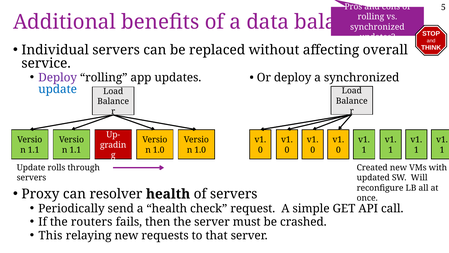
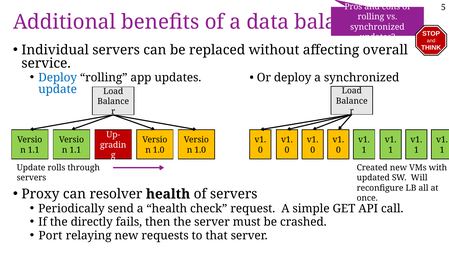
Deploy at (58, 78) colour: purple -> blue
routers: routers -> directly
This: This -> Port
